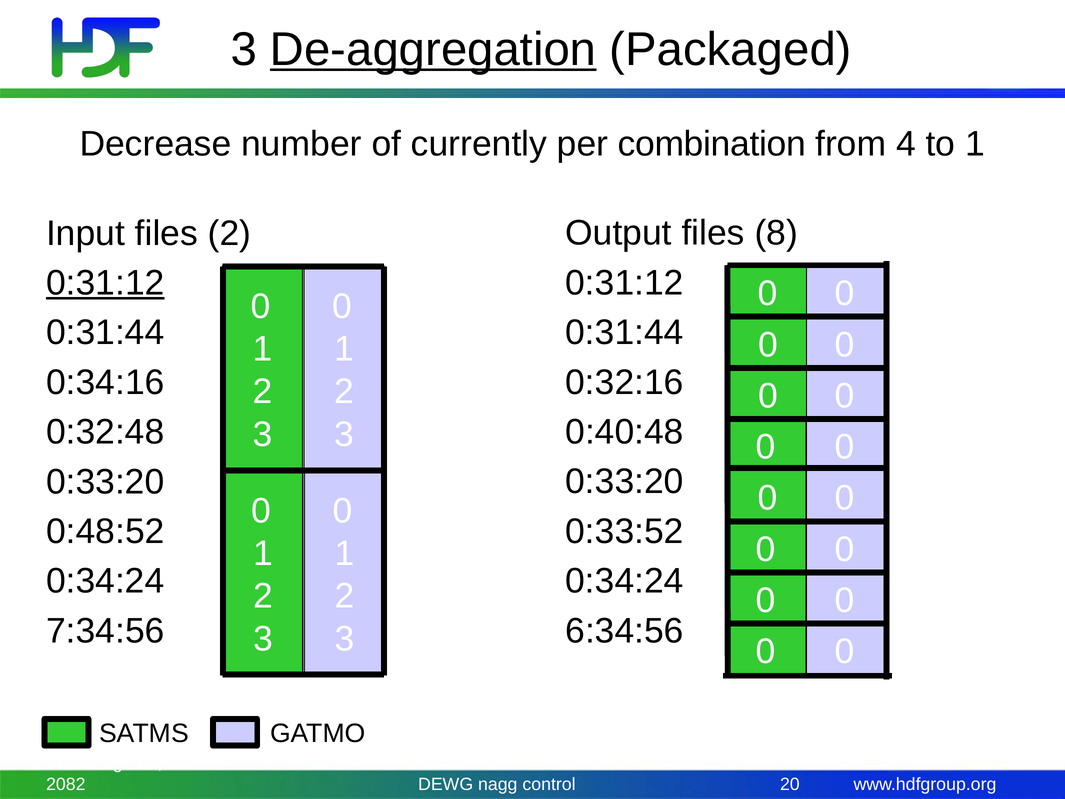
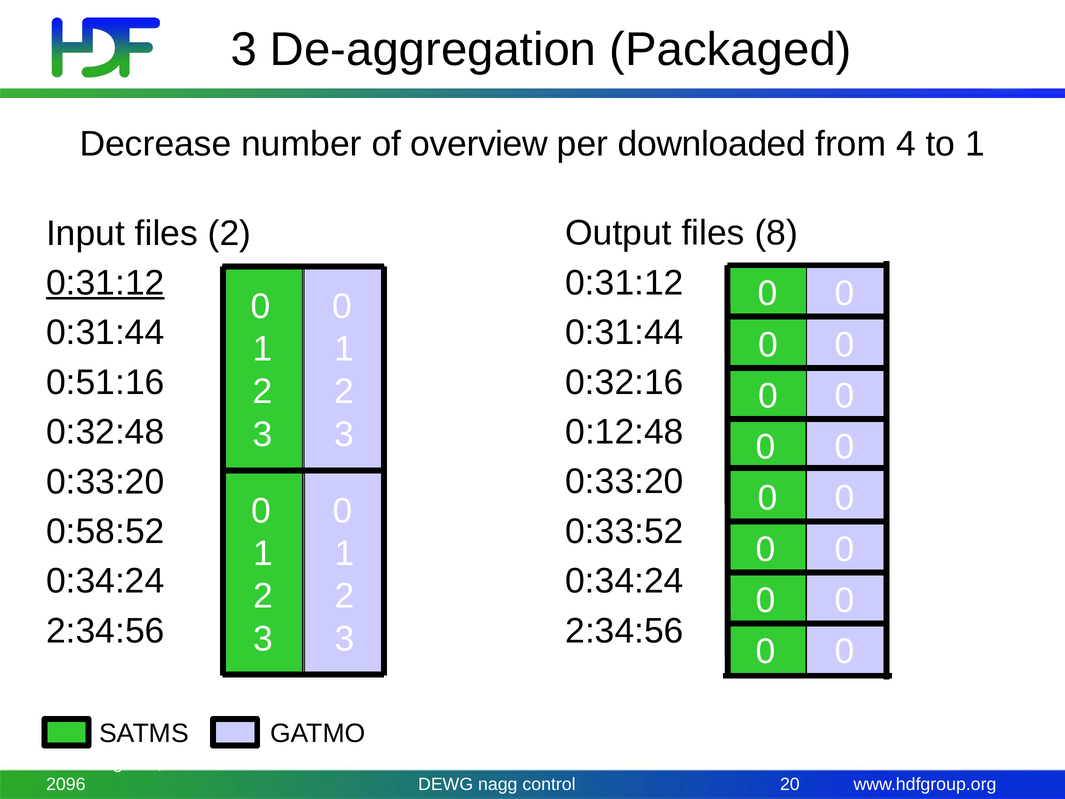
De-aggregation underline: present -> none
currently: currently -> overview
combination: combination -> downloaded
0:34:16: 0:34:16 -> 0:51:16
0:40:48: 0:40:48 -> 0:12:48
0:48:52: 0:48:52 -> 0:58:52
7:34:56 at (105, 631): 7:34:56 -> 2:34:56
6:34:56 at (624, 631): 6:34:56 -> 2:34:56
2082: 2082 -> 2096
